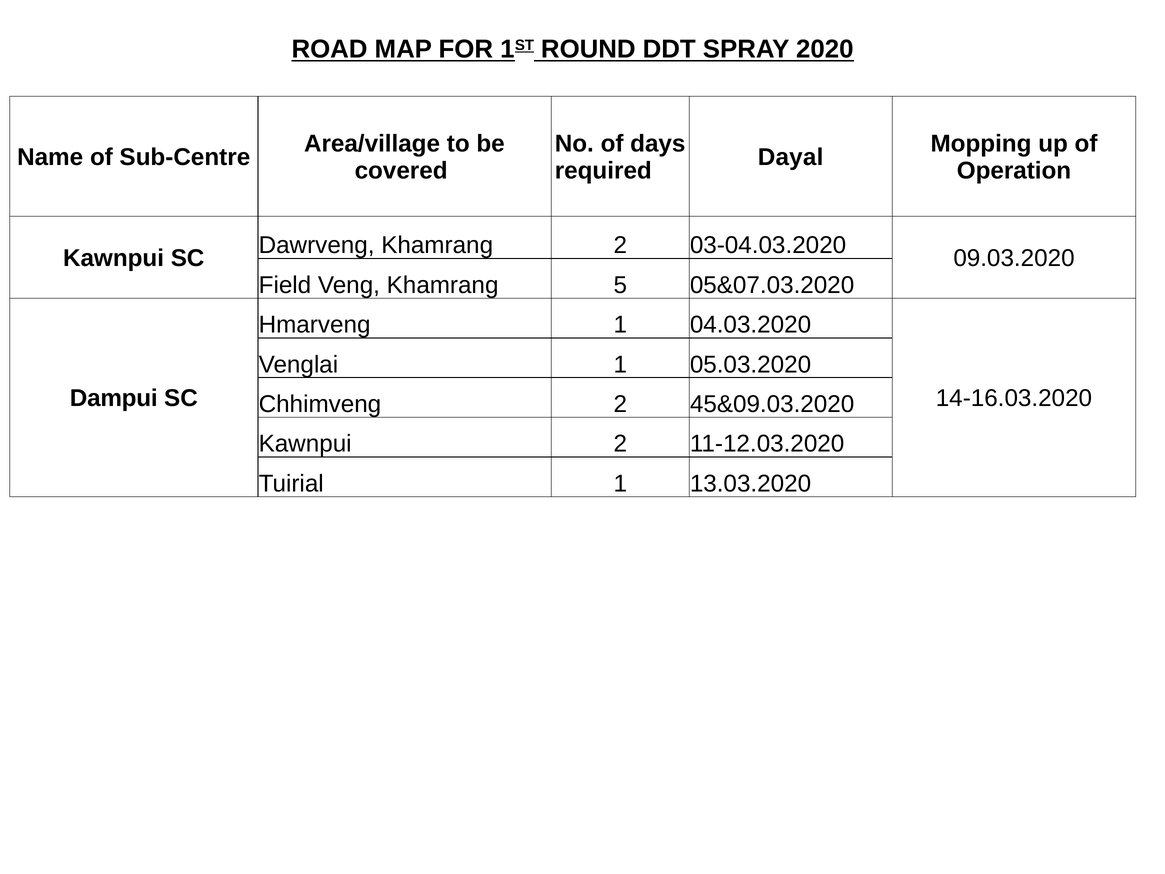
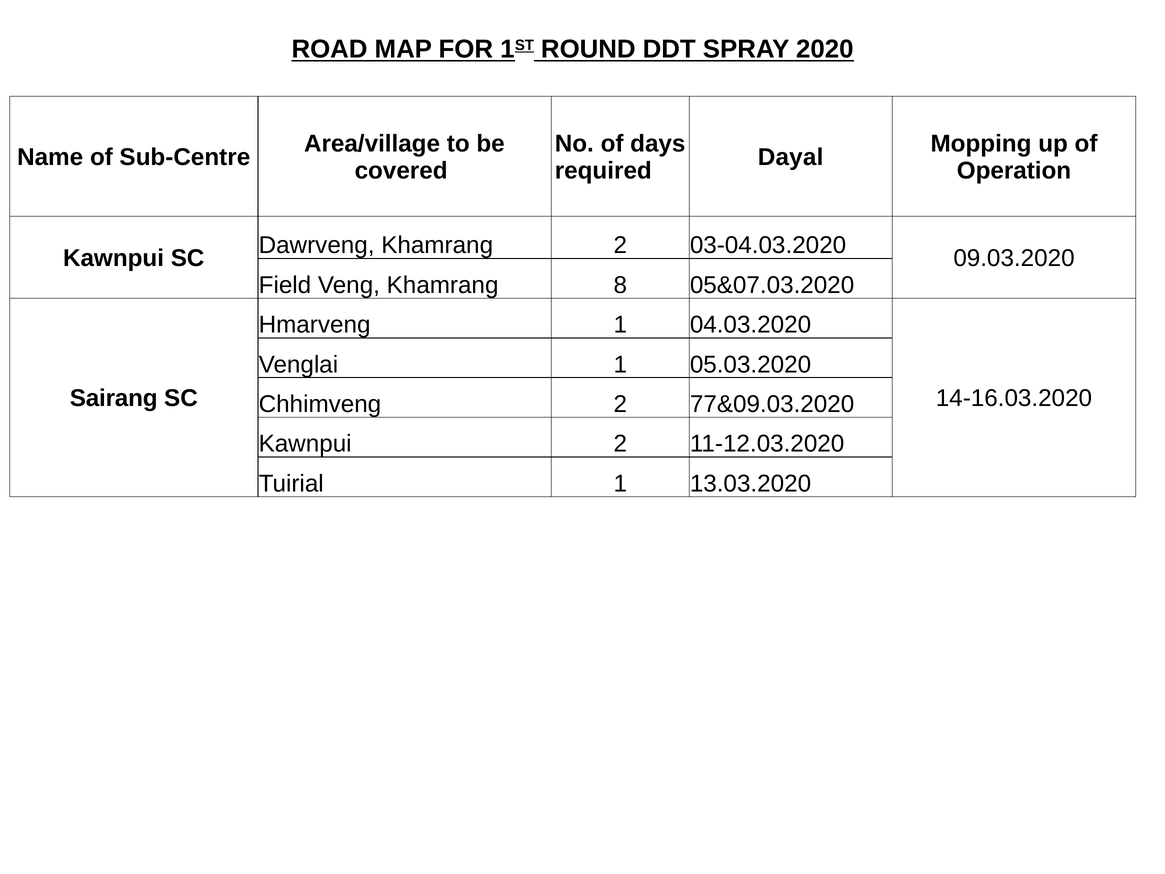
5: 5 -> 8
Dampui: Dampui -> Sairang
45&09.03.2020: 45&09.03.2020 -> 77&09.03.2020
